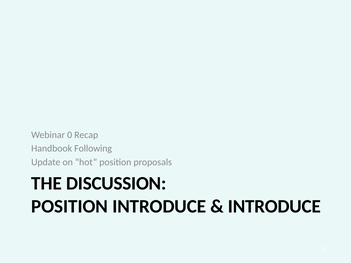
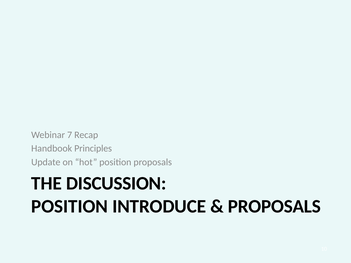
0: 0 -> 7
Following: Following -> Principles
INTRODUCE at (274, 206): INTRODUCE -> PROPOSALS
